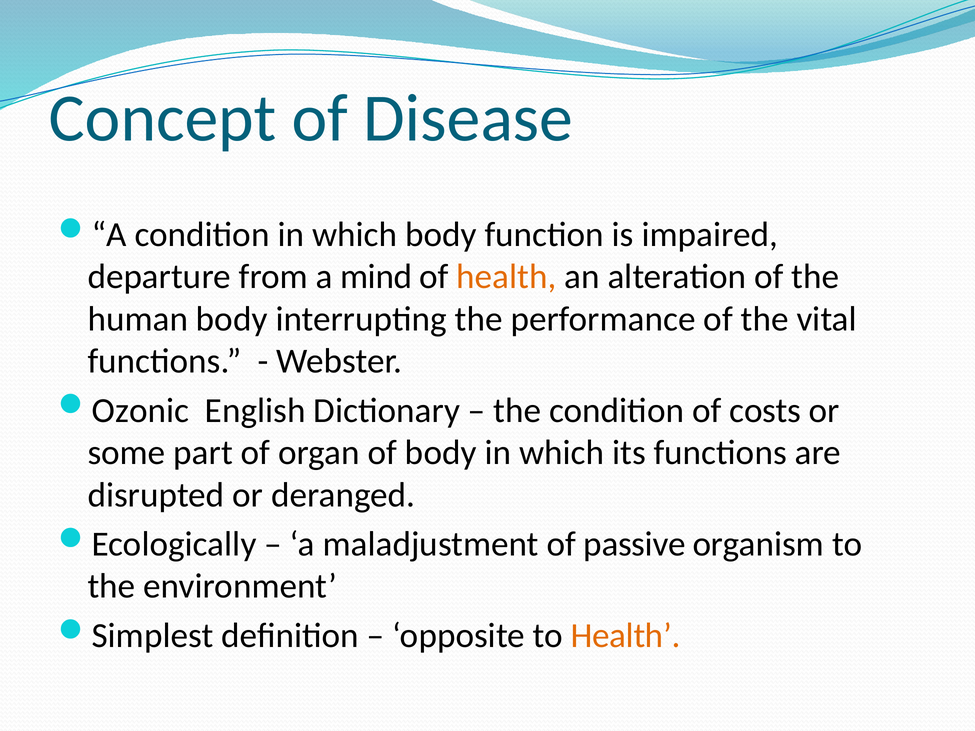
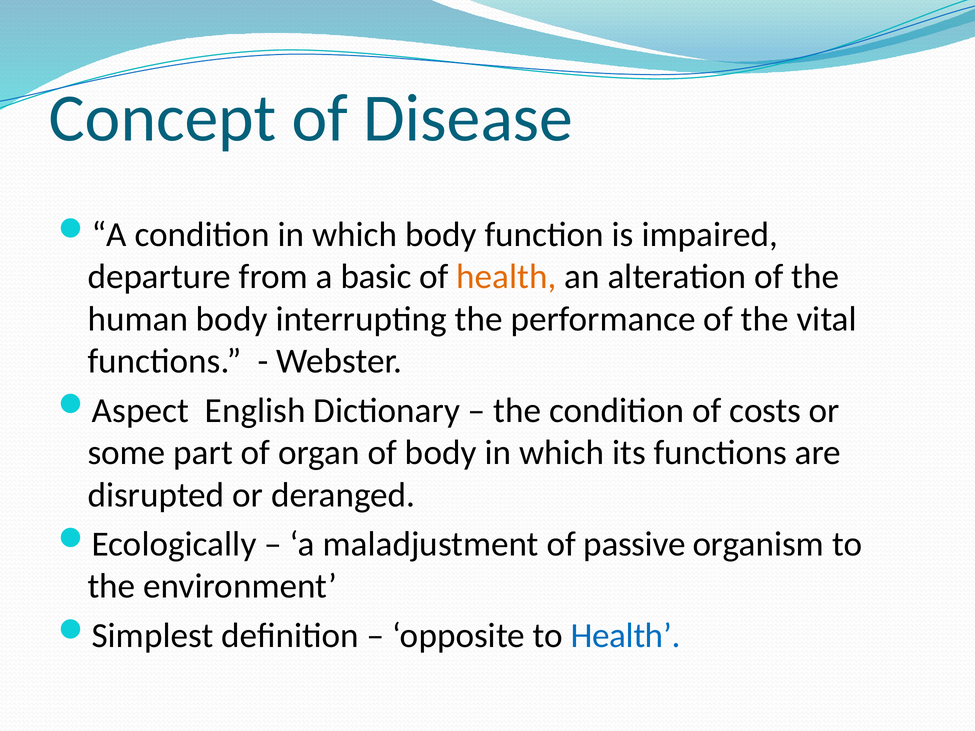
mind: mind -> basic
Ozonic: Ozonic -> Aspect
Health at (626, 636) colour: orange -> blue
